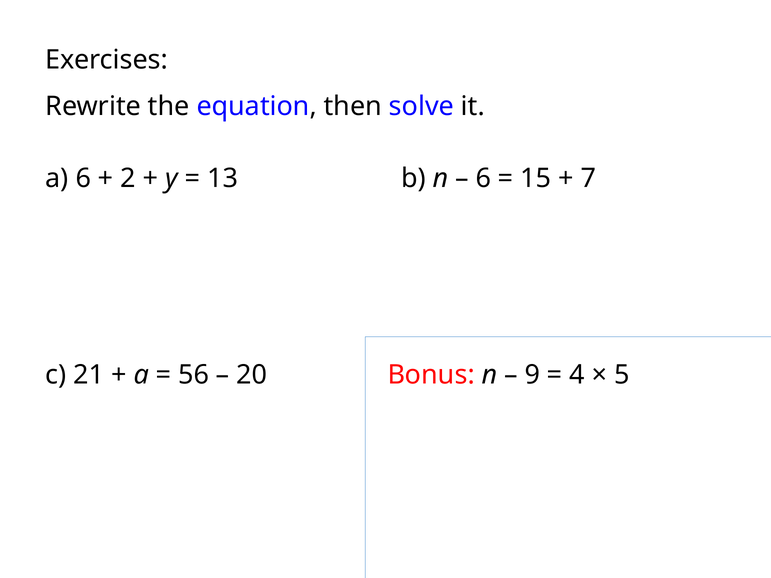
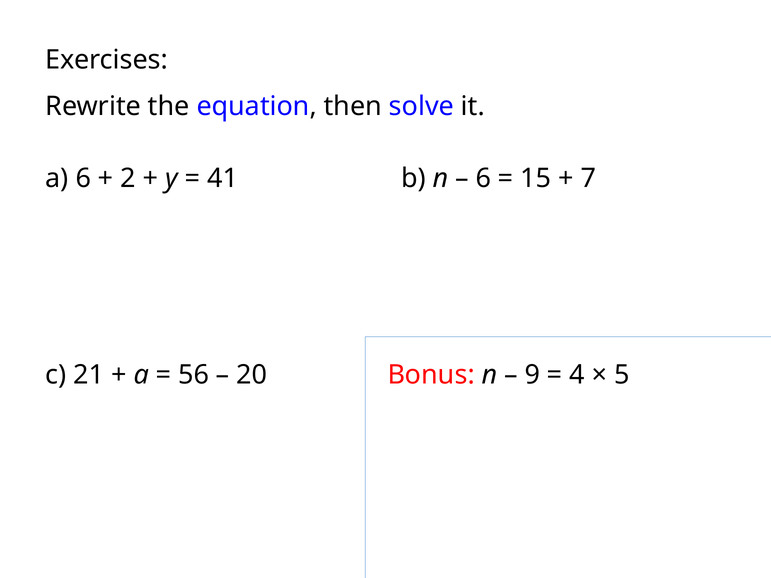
13: 13 -> 41
